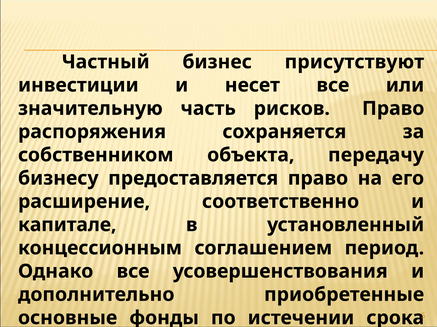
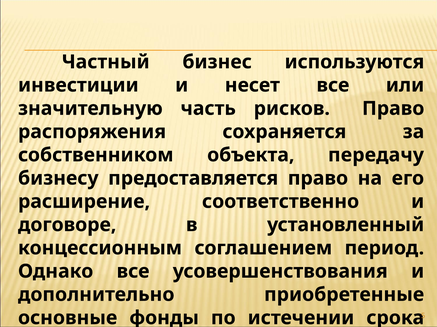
присутствуют: присутствуют -> используются
капитале: капитале -> договоре
